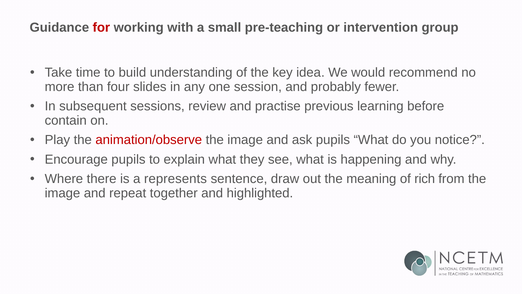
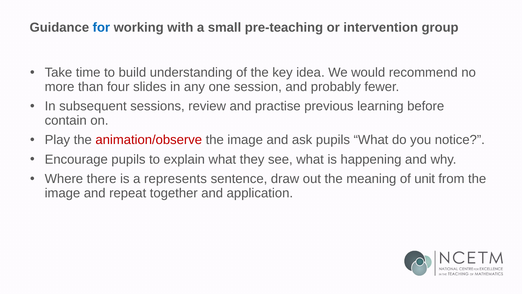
for colour: red -> blue
rich: rich -> unit
highlighted: highlighted -> application
